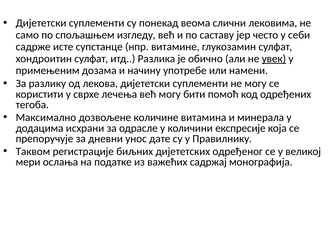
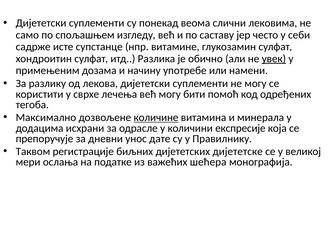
количине underline: none -> present
одређеног: одређеног -> дијететске
садржај: садржај -> шећера
